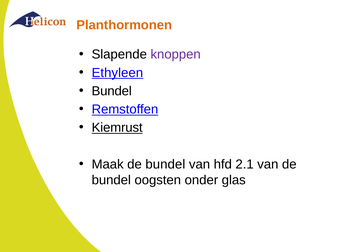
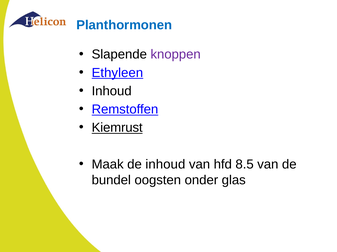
Planthormonen colour: orange -> blue
Bundel at (112, 91): Bundel -> Inhoud
Maak de bundel: bundel -> inhoud
2.1: 2.1 -> 8.5
